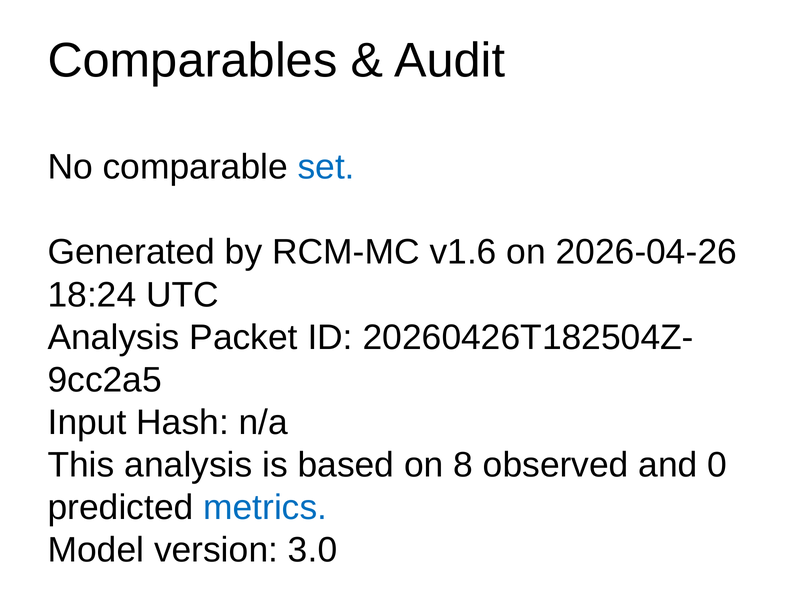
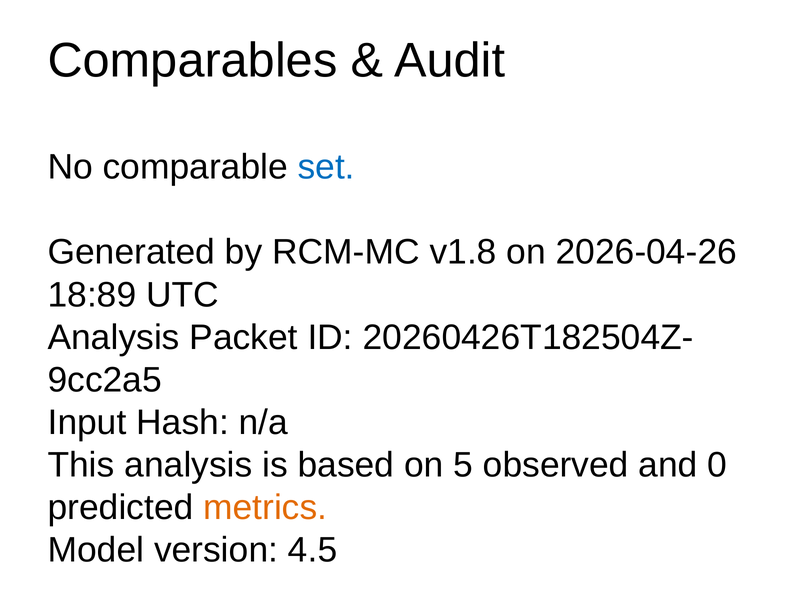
v1.6: v1.6 -> v1.8
18:24: 18:24 -> 18:89
8: 8 -> 5
metrics colour: blue -> orange
3.0: 3.0 -> 4.5
